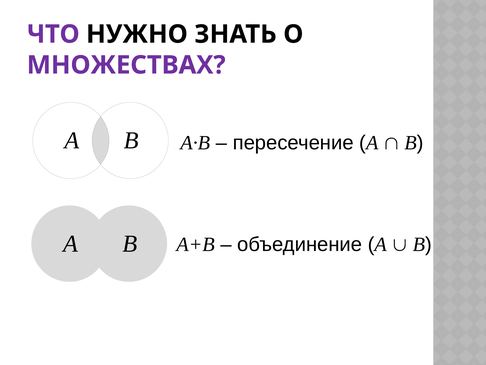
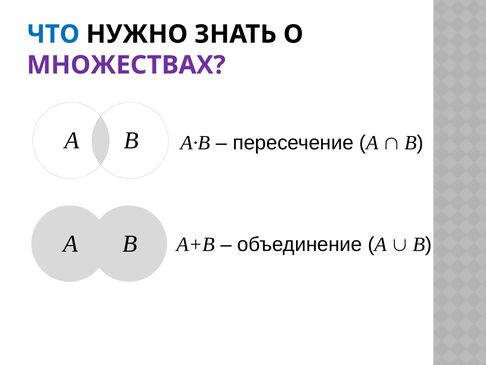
ЧТО colour: purple -> blue
